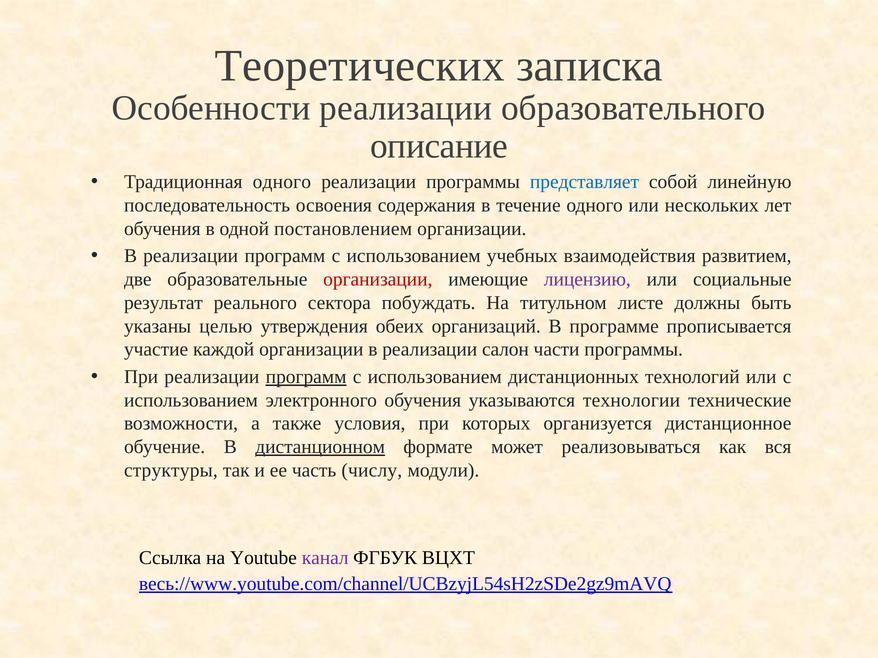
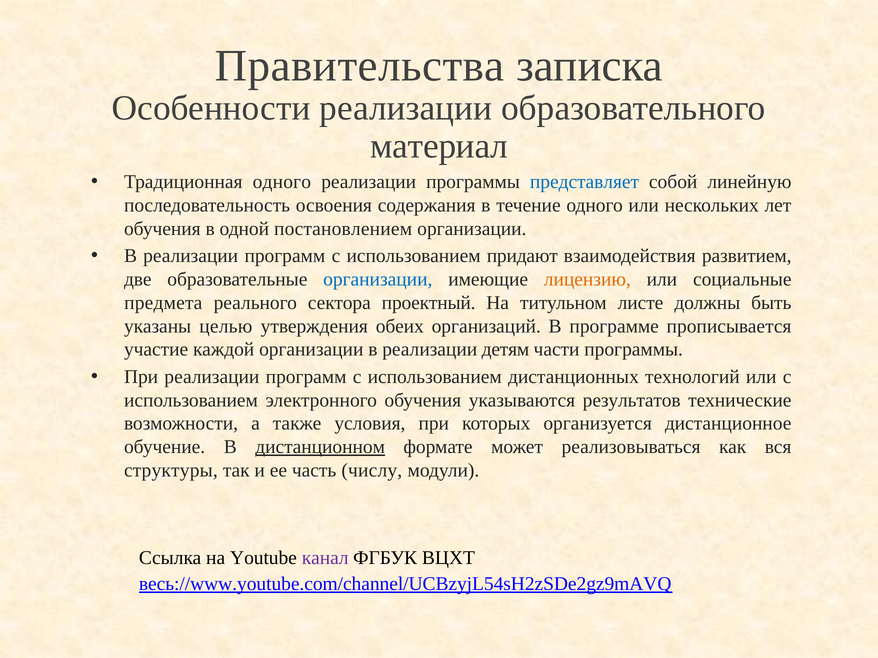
Теоретических: Теоретических -> Правительства
описание: описание -> материал
учебных: учебных -> придают
организации at (378, 280) colour: red -> blue
лицензию colour: purple -> orange
результат: результат -> предмета
побуждать: побуждать -> проектный
салон: салон -> детям
программ at (306, 377) underline: present -> none
технологии: технологии -> результатов
